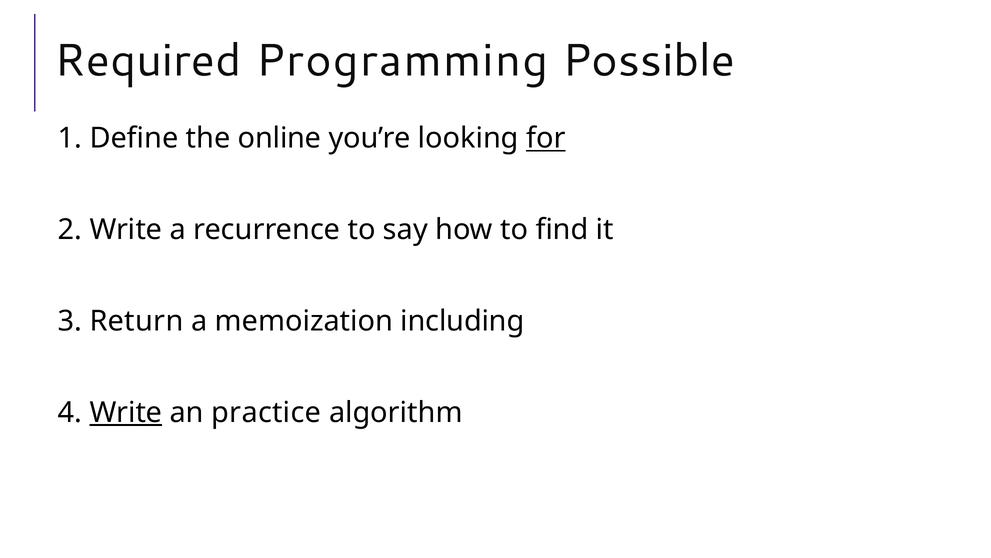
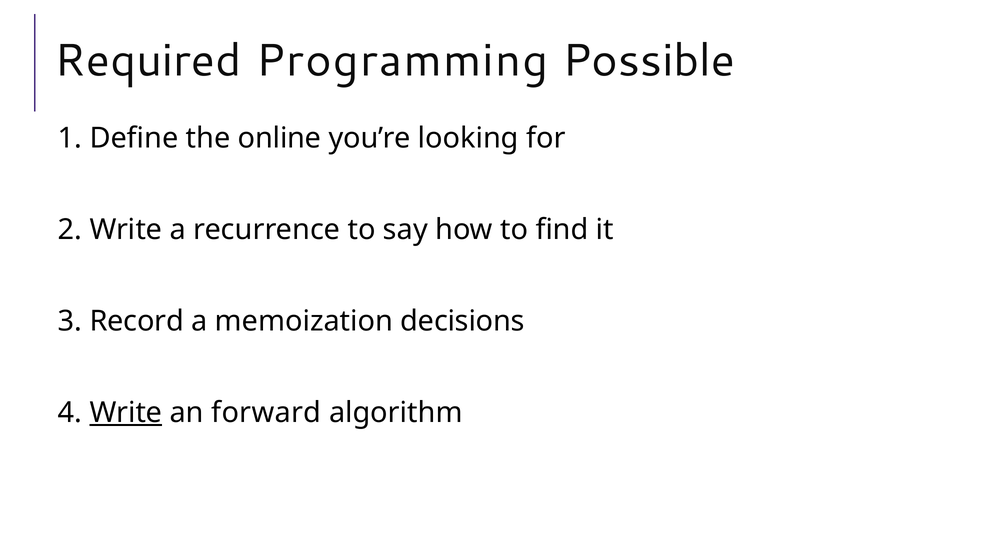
for underline: present -> none
Return: Return -> Record
including: including -> decisions
practice: practice -> forward
